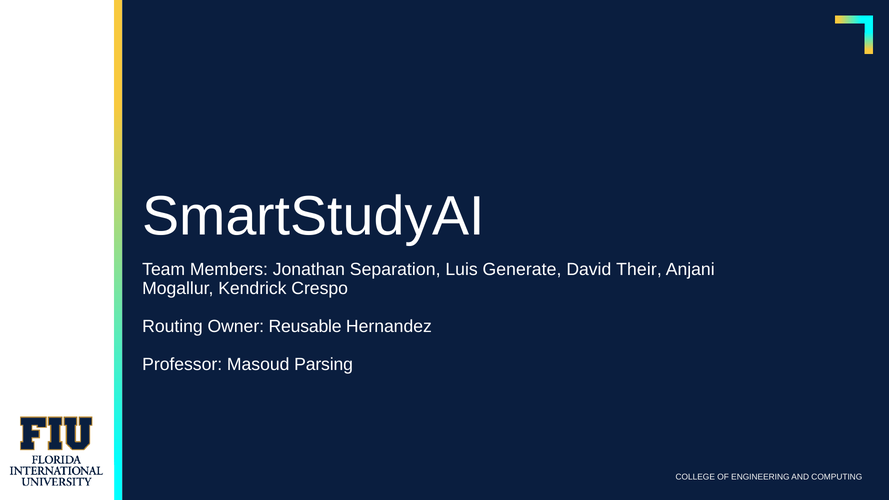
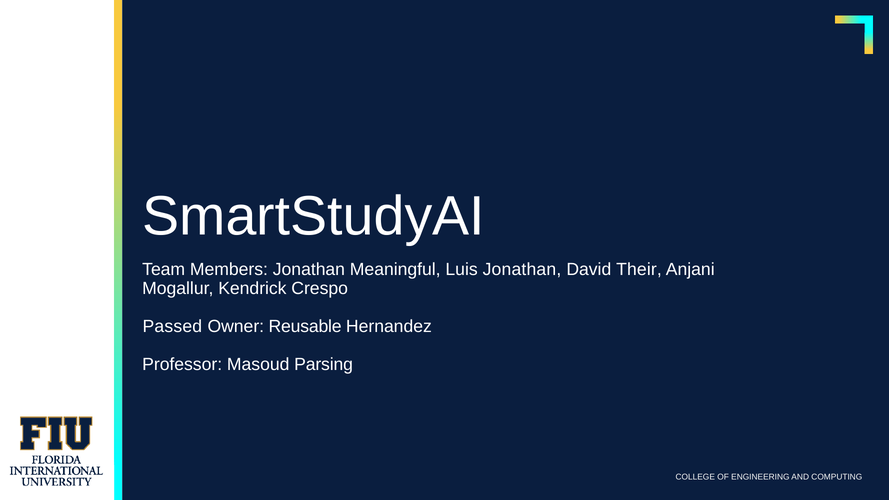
Separation: Separation -> Meaningful
Luis Generate: Generate -> Jonathan
Routing: Routing -> Passed
